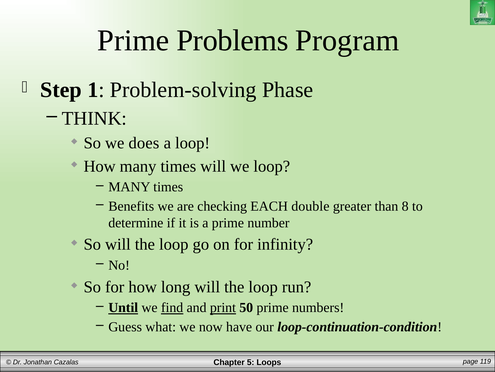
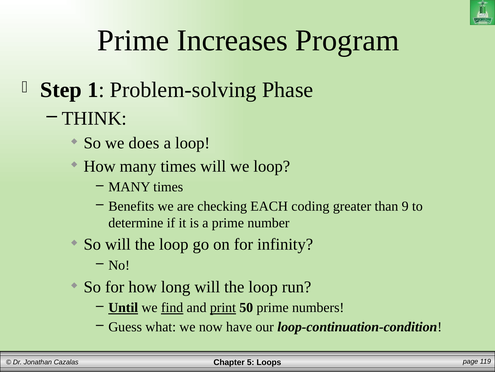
Problems: Problems -> Increases
double: double -> coding
8: 8 -> 9
